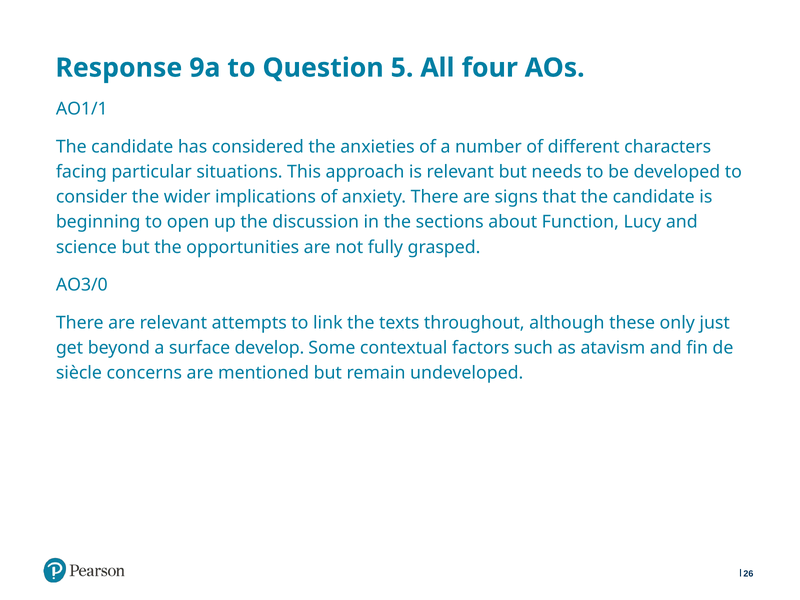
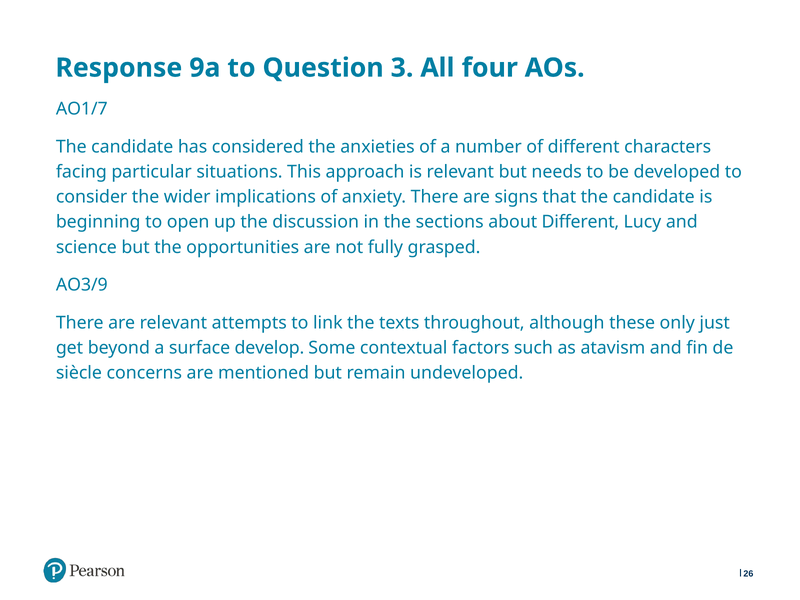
5: 5 -> 3
AO1/1: AO1/1 -> AO1/7
about Function: Function -> Different
AO3/0: AO3/0 -> AO3/9
